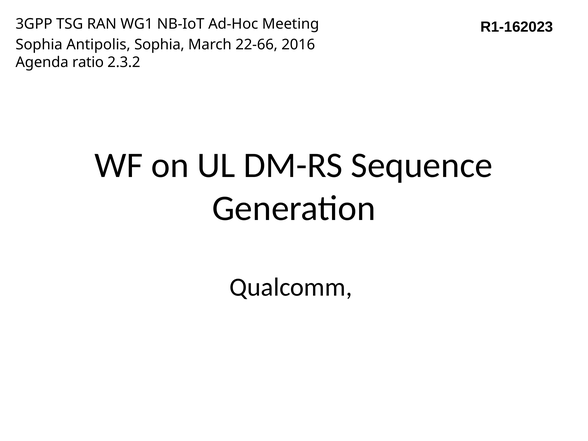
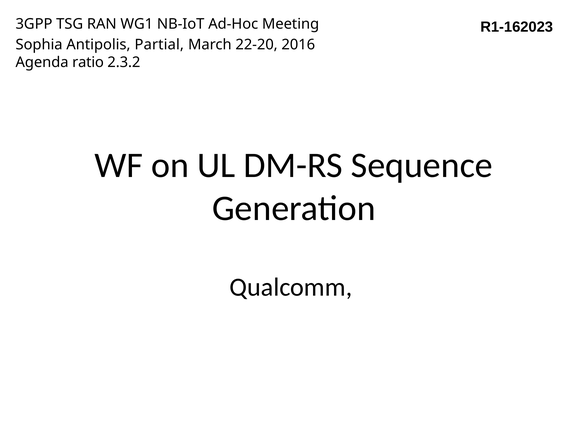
Antipolis Sophia: Sophia -> Partial
22-66: 22-66 -> 22-20
